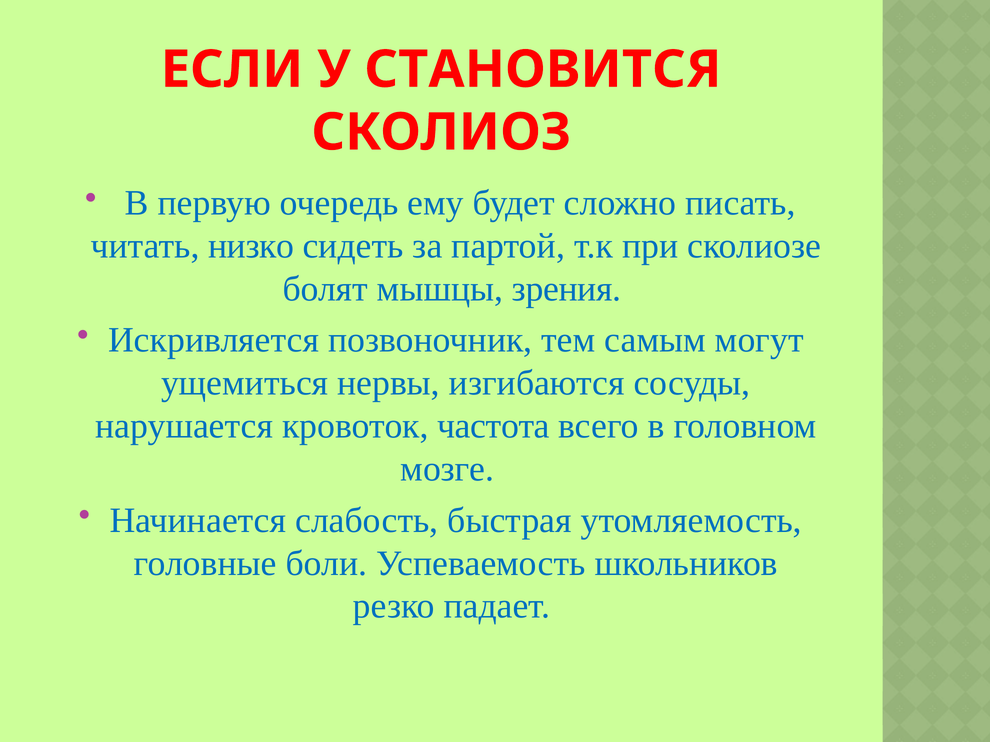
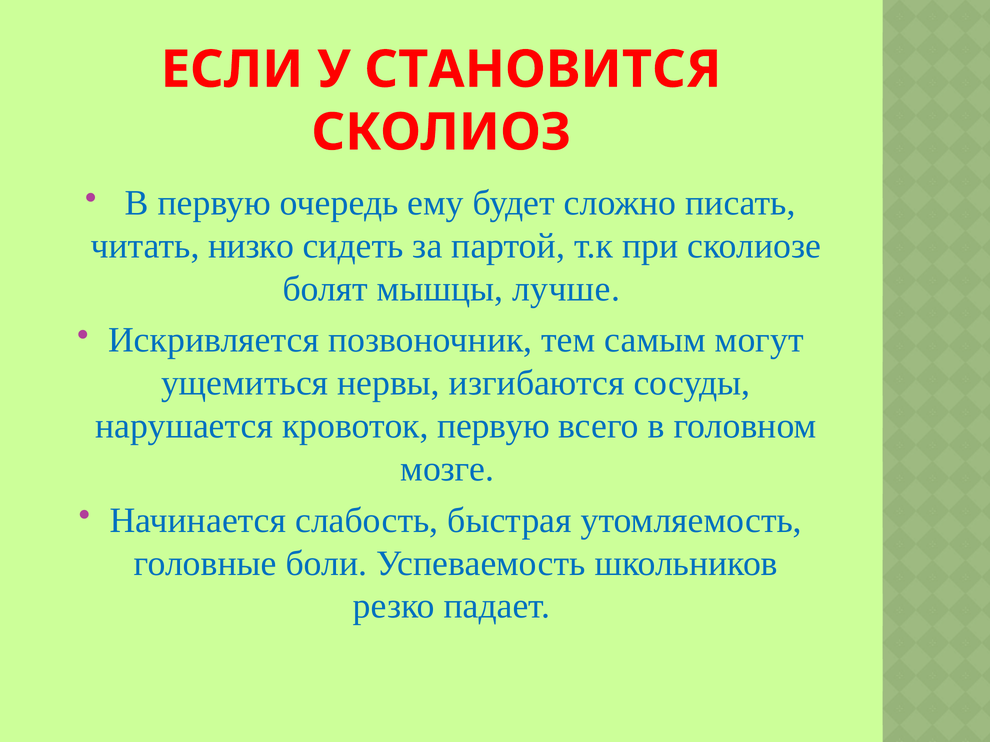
зрения: зрения -> лучше
кровоток частота: частота -> первую
